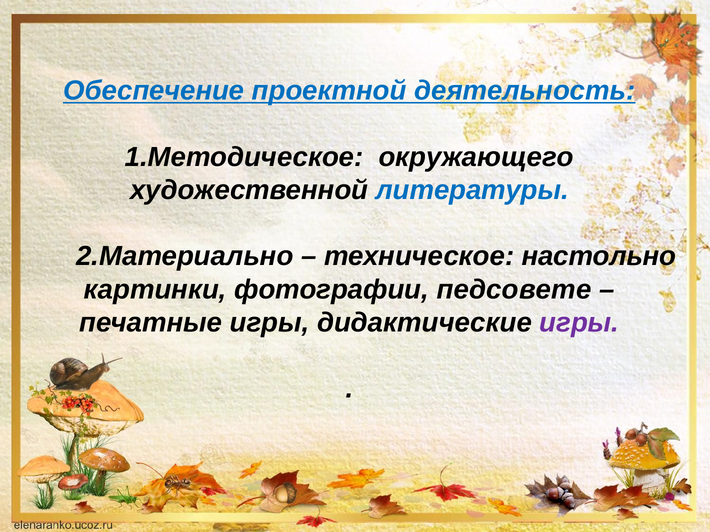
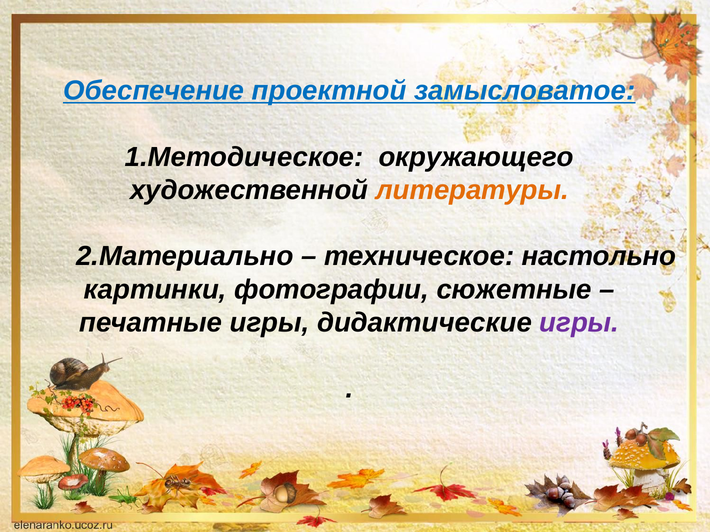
деятельность: деятельность -> замысловатое
литературы colour: blue -> orange
педсовете: педсовете -> сюжетные
